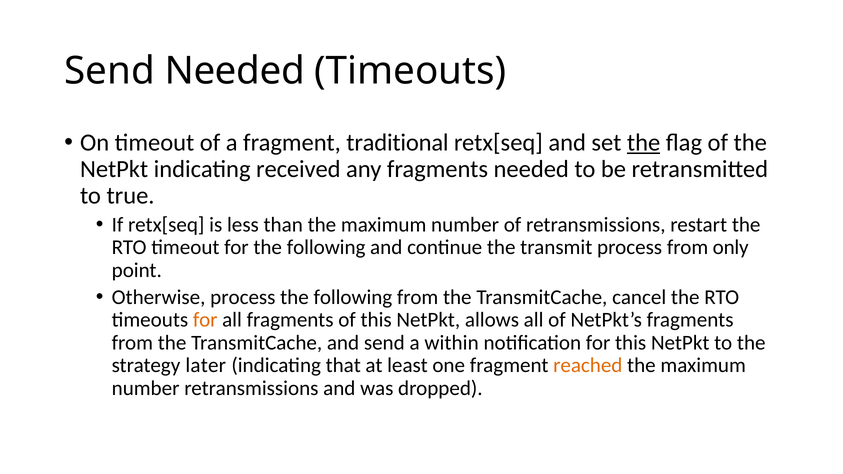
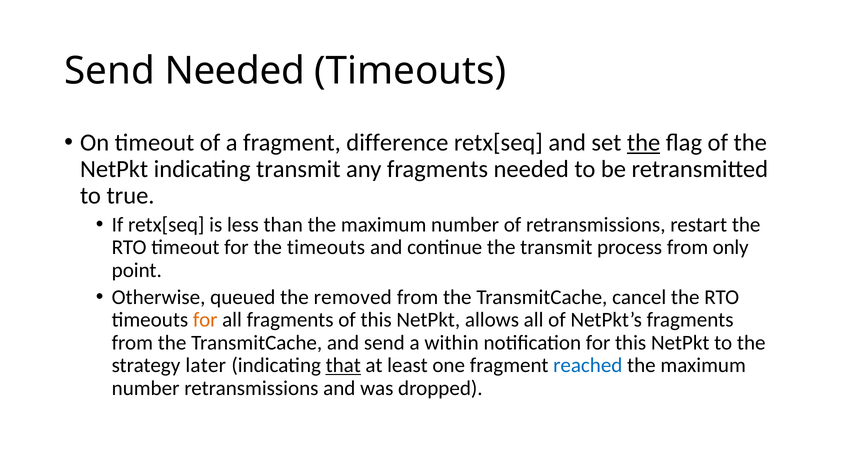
traditional: traditional -> difference
indicating received: received -> transmit
for the following: following -> timeouts
Otherwise process: process -> queued
following at (353, 297): following -> removed
that underline: none -> present
reached colour: orange -> blue
